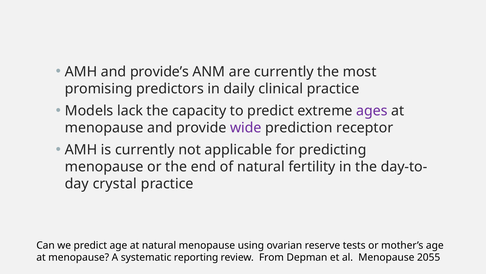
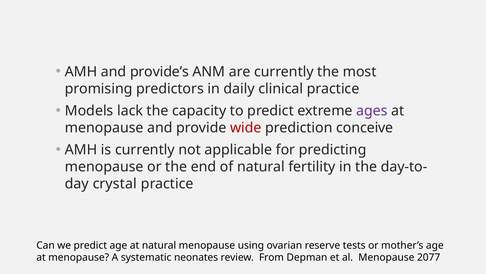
wide colour: purple -> red
receptor: receptor -> conceive
reporting: reporting -> neonates
2055: 2055 -> 2077
